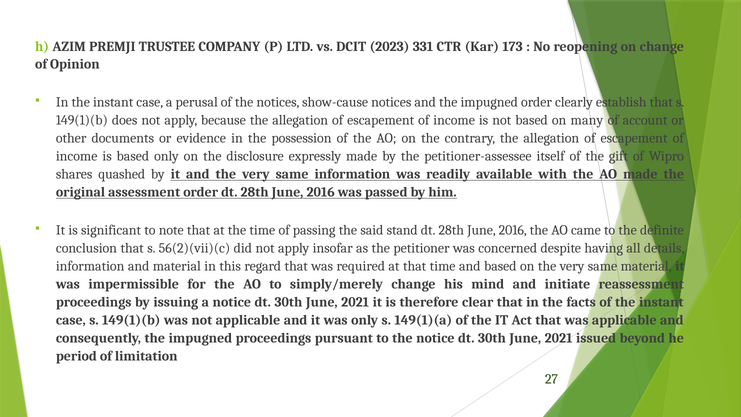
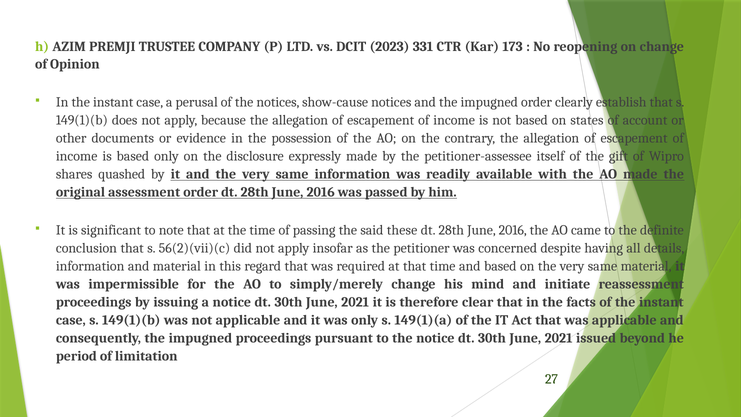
many: many -> states
stand: stand -> these
